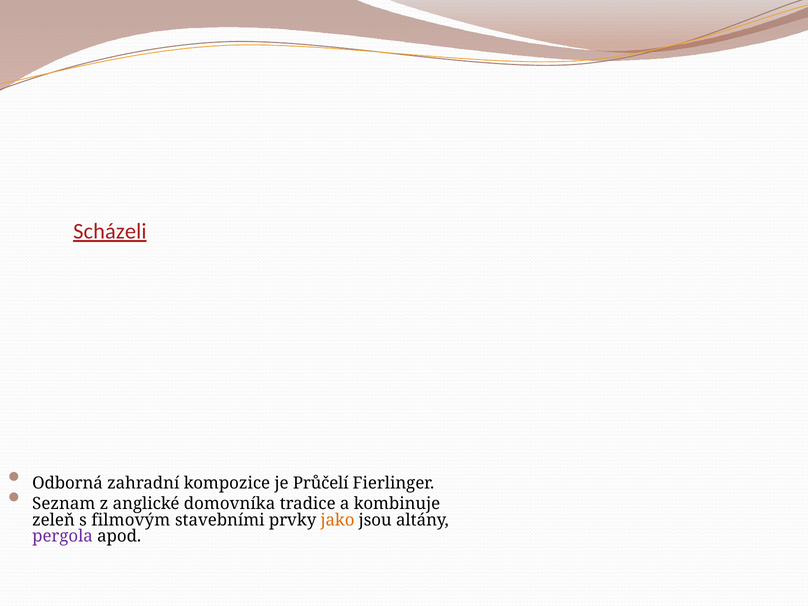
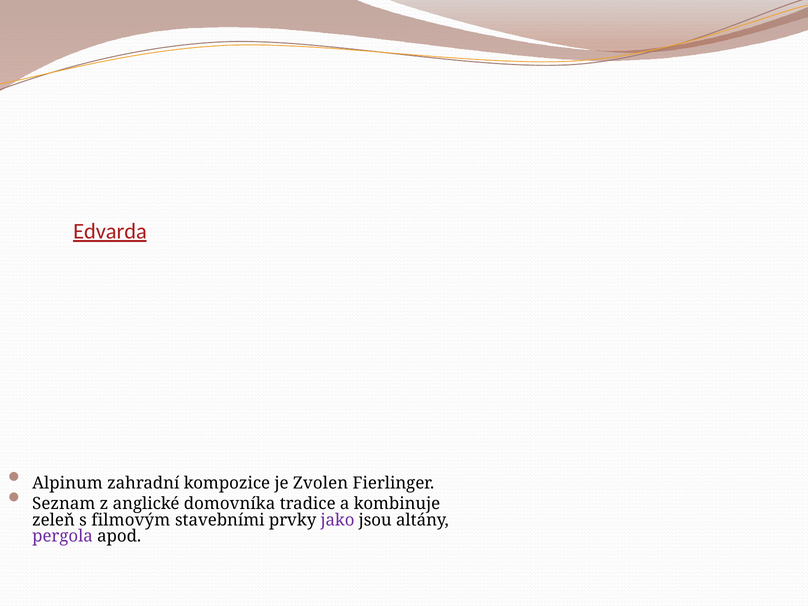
Scházeli: Scházeli -> Edvarda
Odborná: Odborná -> Alpinum
Průčelí: Průčelí -> Zvolen
jako colour: orange -> purple
